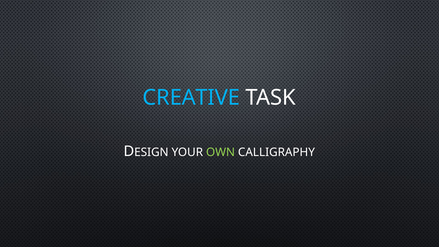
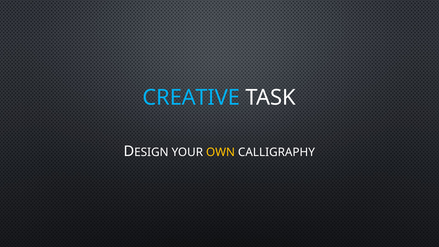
OWN colour: light green -> yellow
